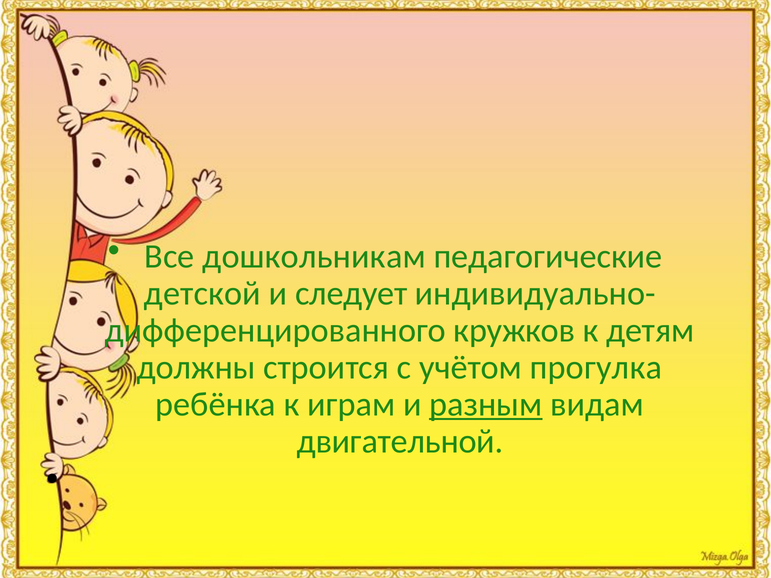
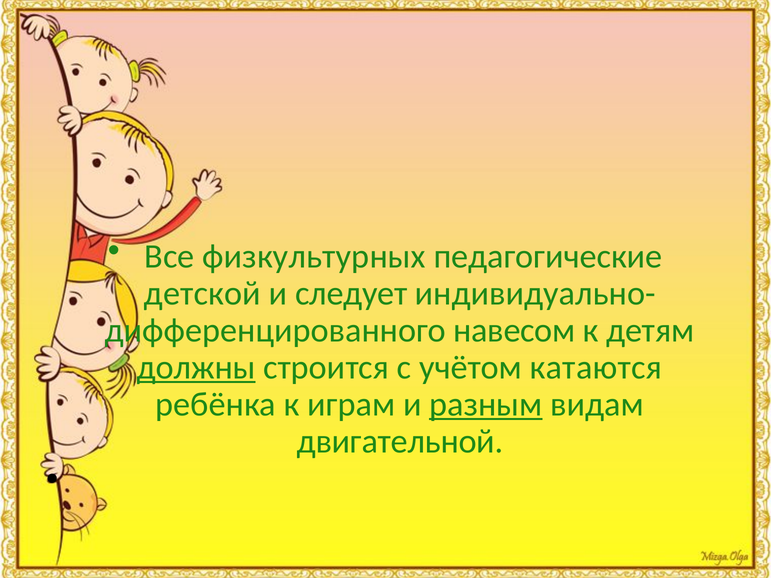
дошкольникам: дошкольникам -> физкультурных
кружков: кружков -> навесом
должны underline: none -> present
прогулка: прогулка -> катаются
